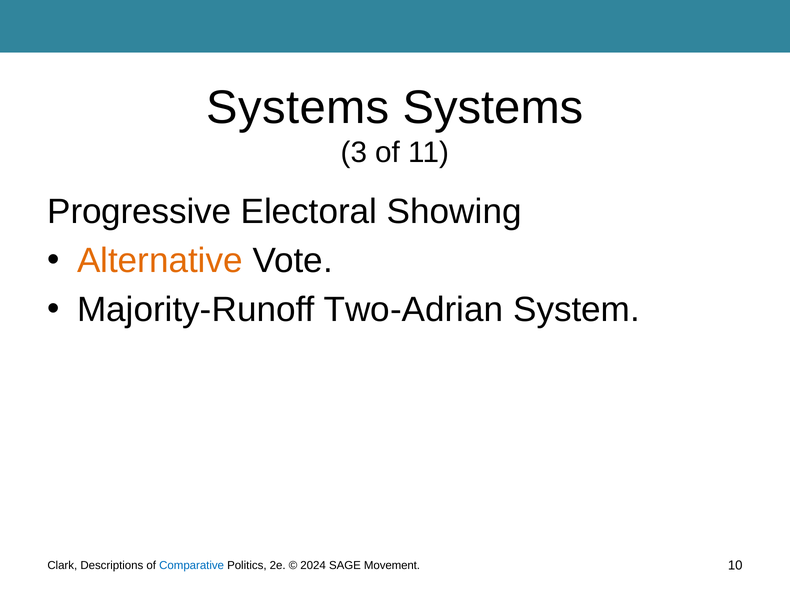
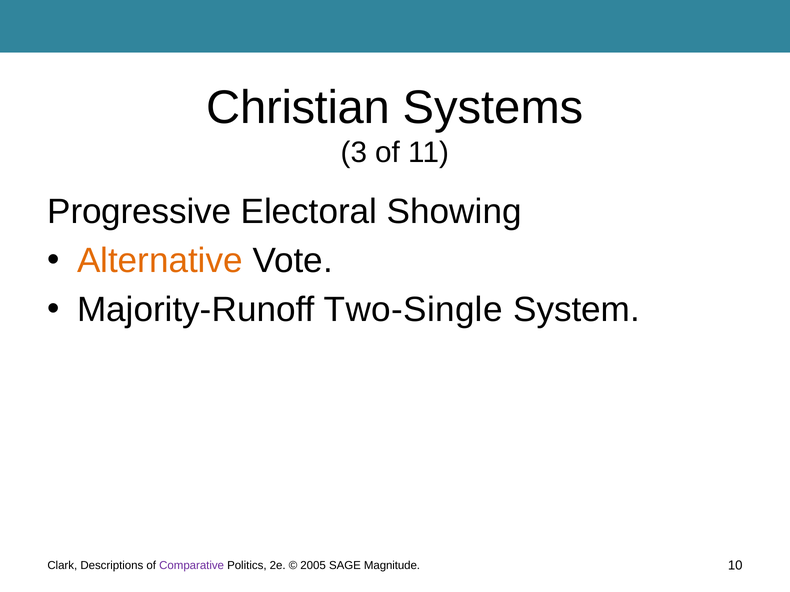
Systems at (298, 108): Systems -> Christian
Two-Adrian: Two-Adrian -> Two-Single
Comparative colour: blue -> purple
2024: 2024 -> 2005
Movement: Movement -> Magnitude
